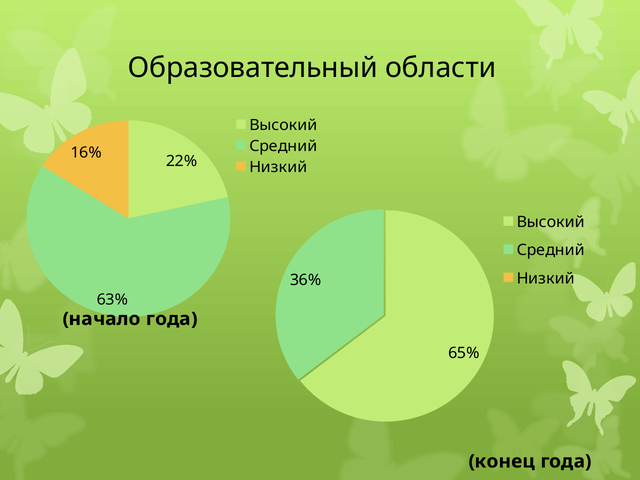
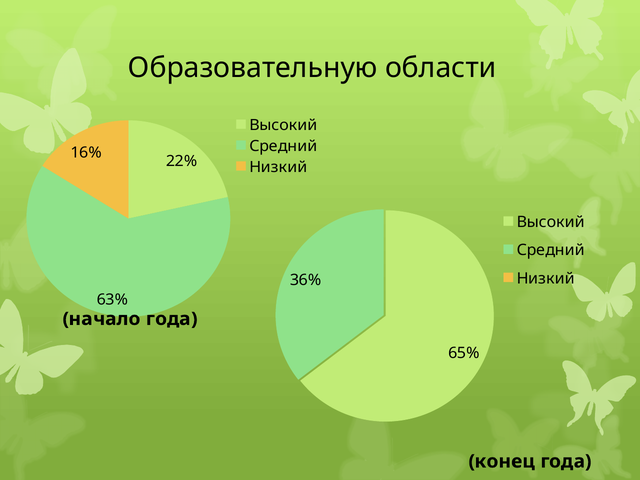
Образовательный: Образовательный -> Образовательную
